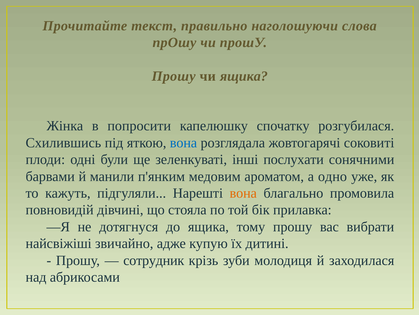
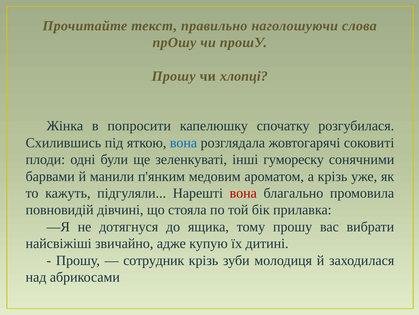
чи ящика: ящика -> хлопці
послухати: послухати -> гумореску
а одно: одно -> крізь
вона at (243, 193) colour: orange -> red
